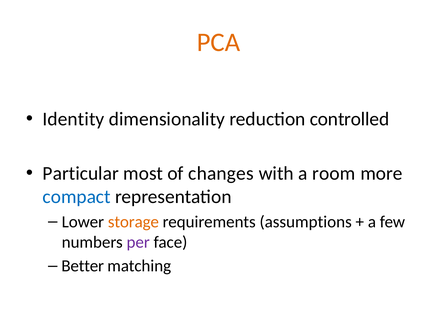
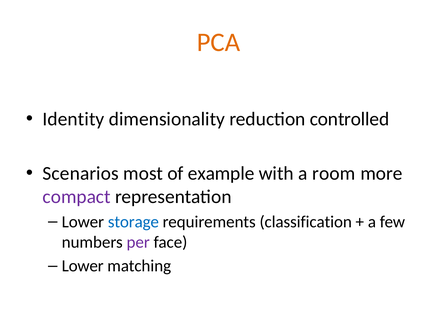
Particular: Particular -> Scenarios
changes: changes -> example
compact colour: blue -> purple
storage colour: orange -> blue
assumptions: assumptions -> classification
Better at (83, 266): Better -> Lower
